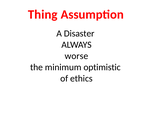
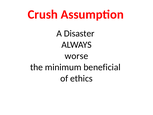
Thing: Thing -> Crush
optimistic: optimistic -> beneficial
